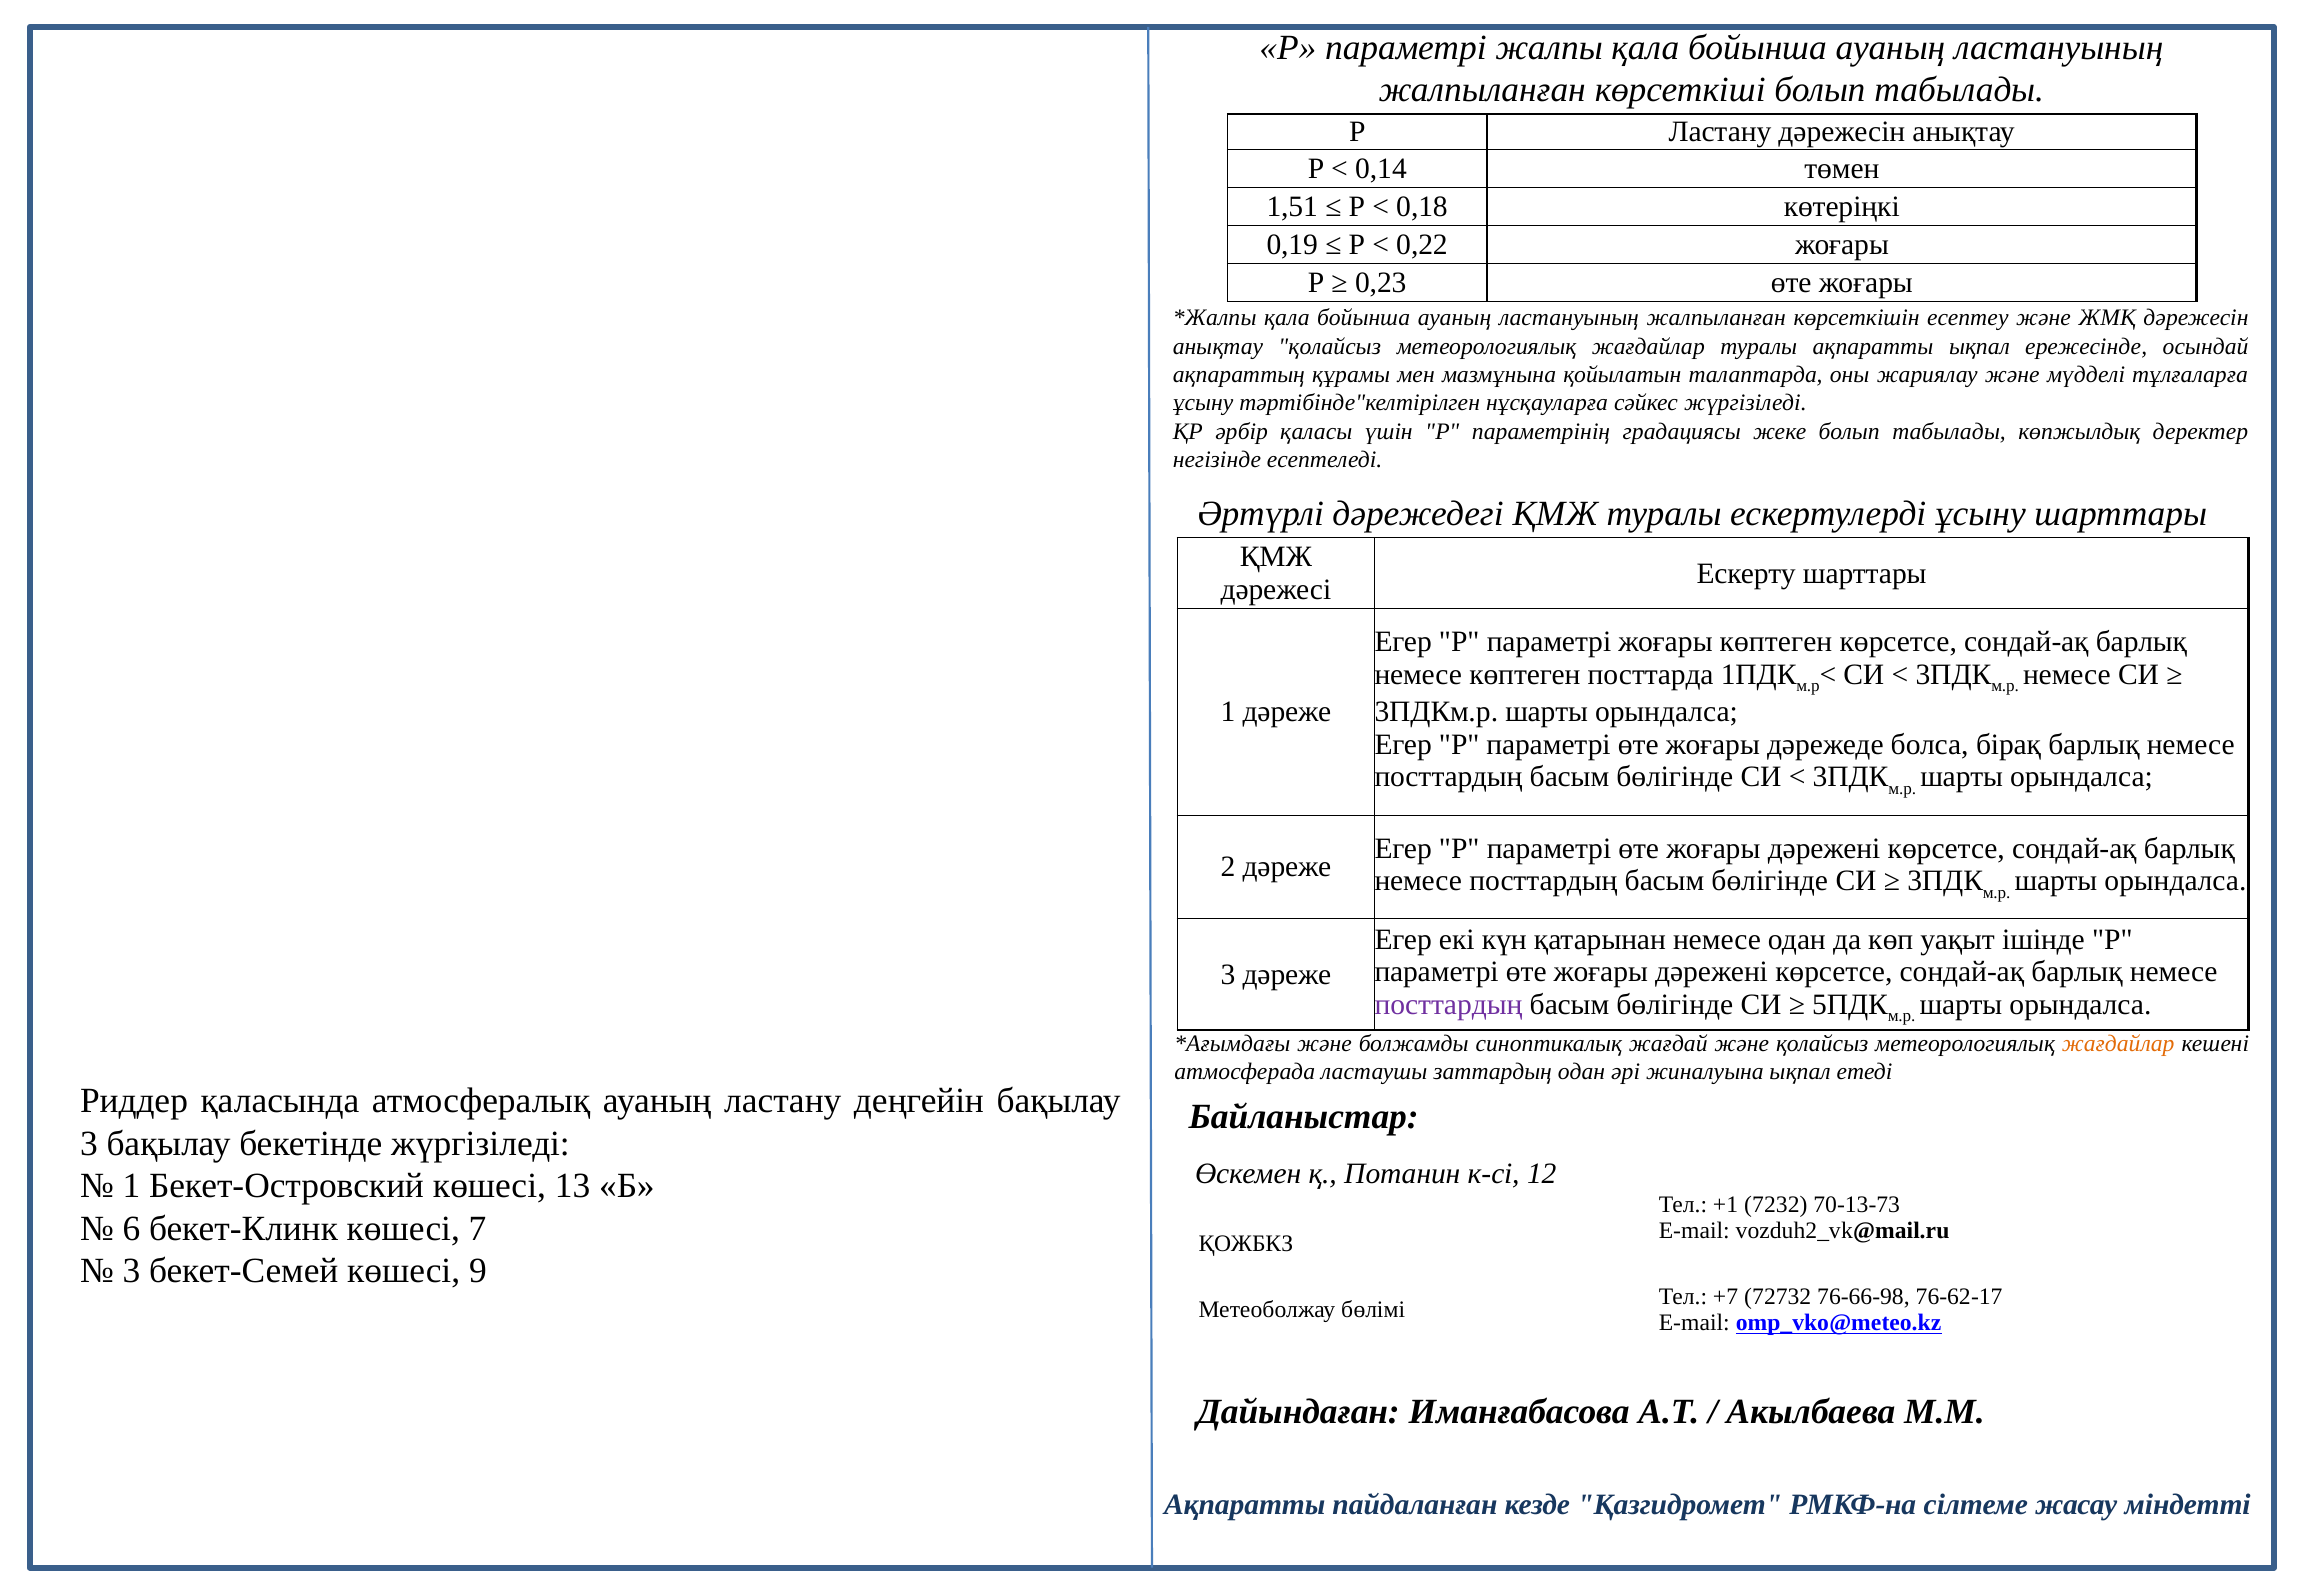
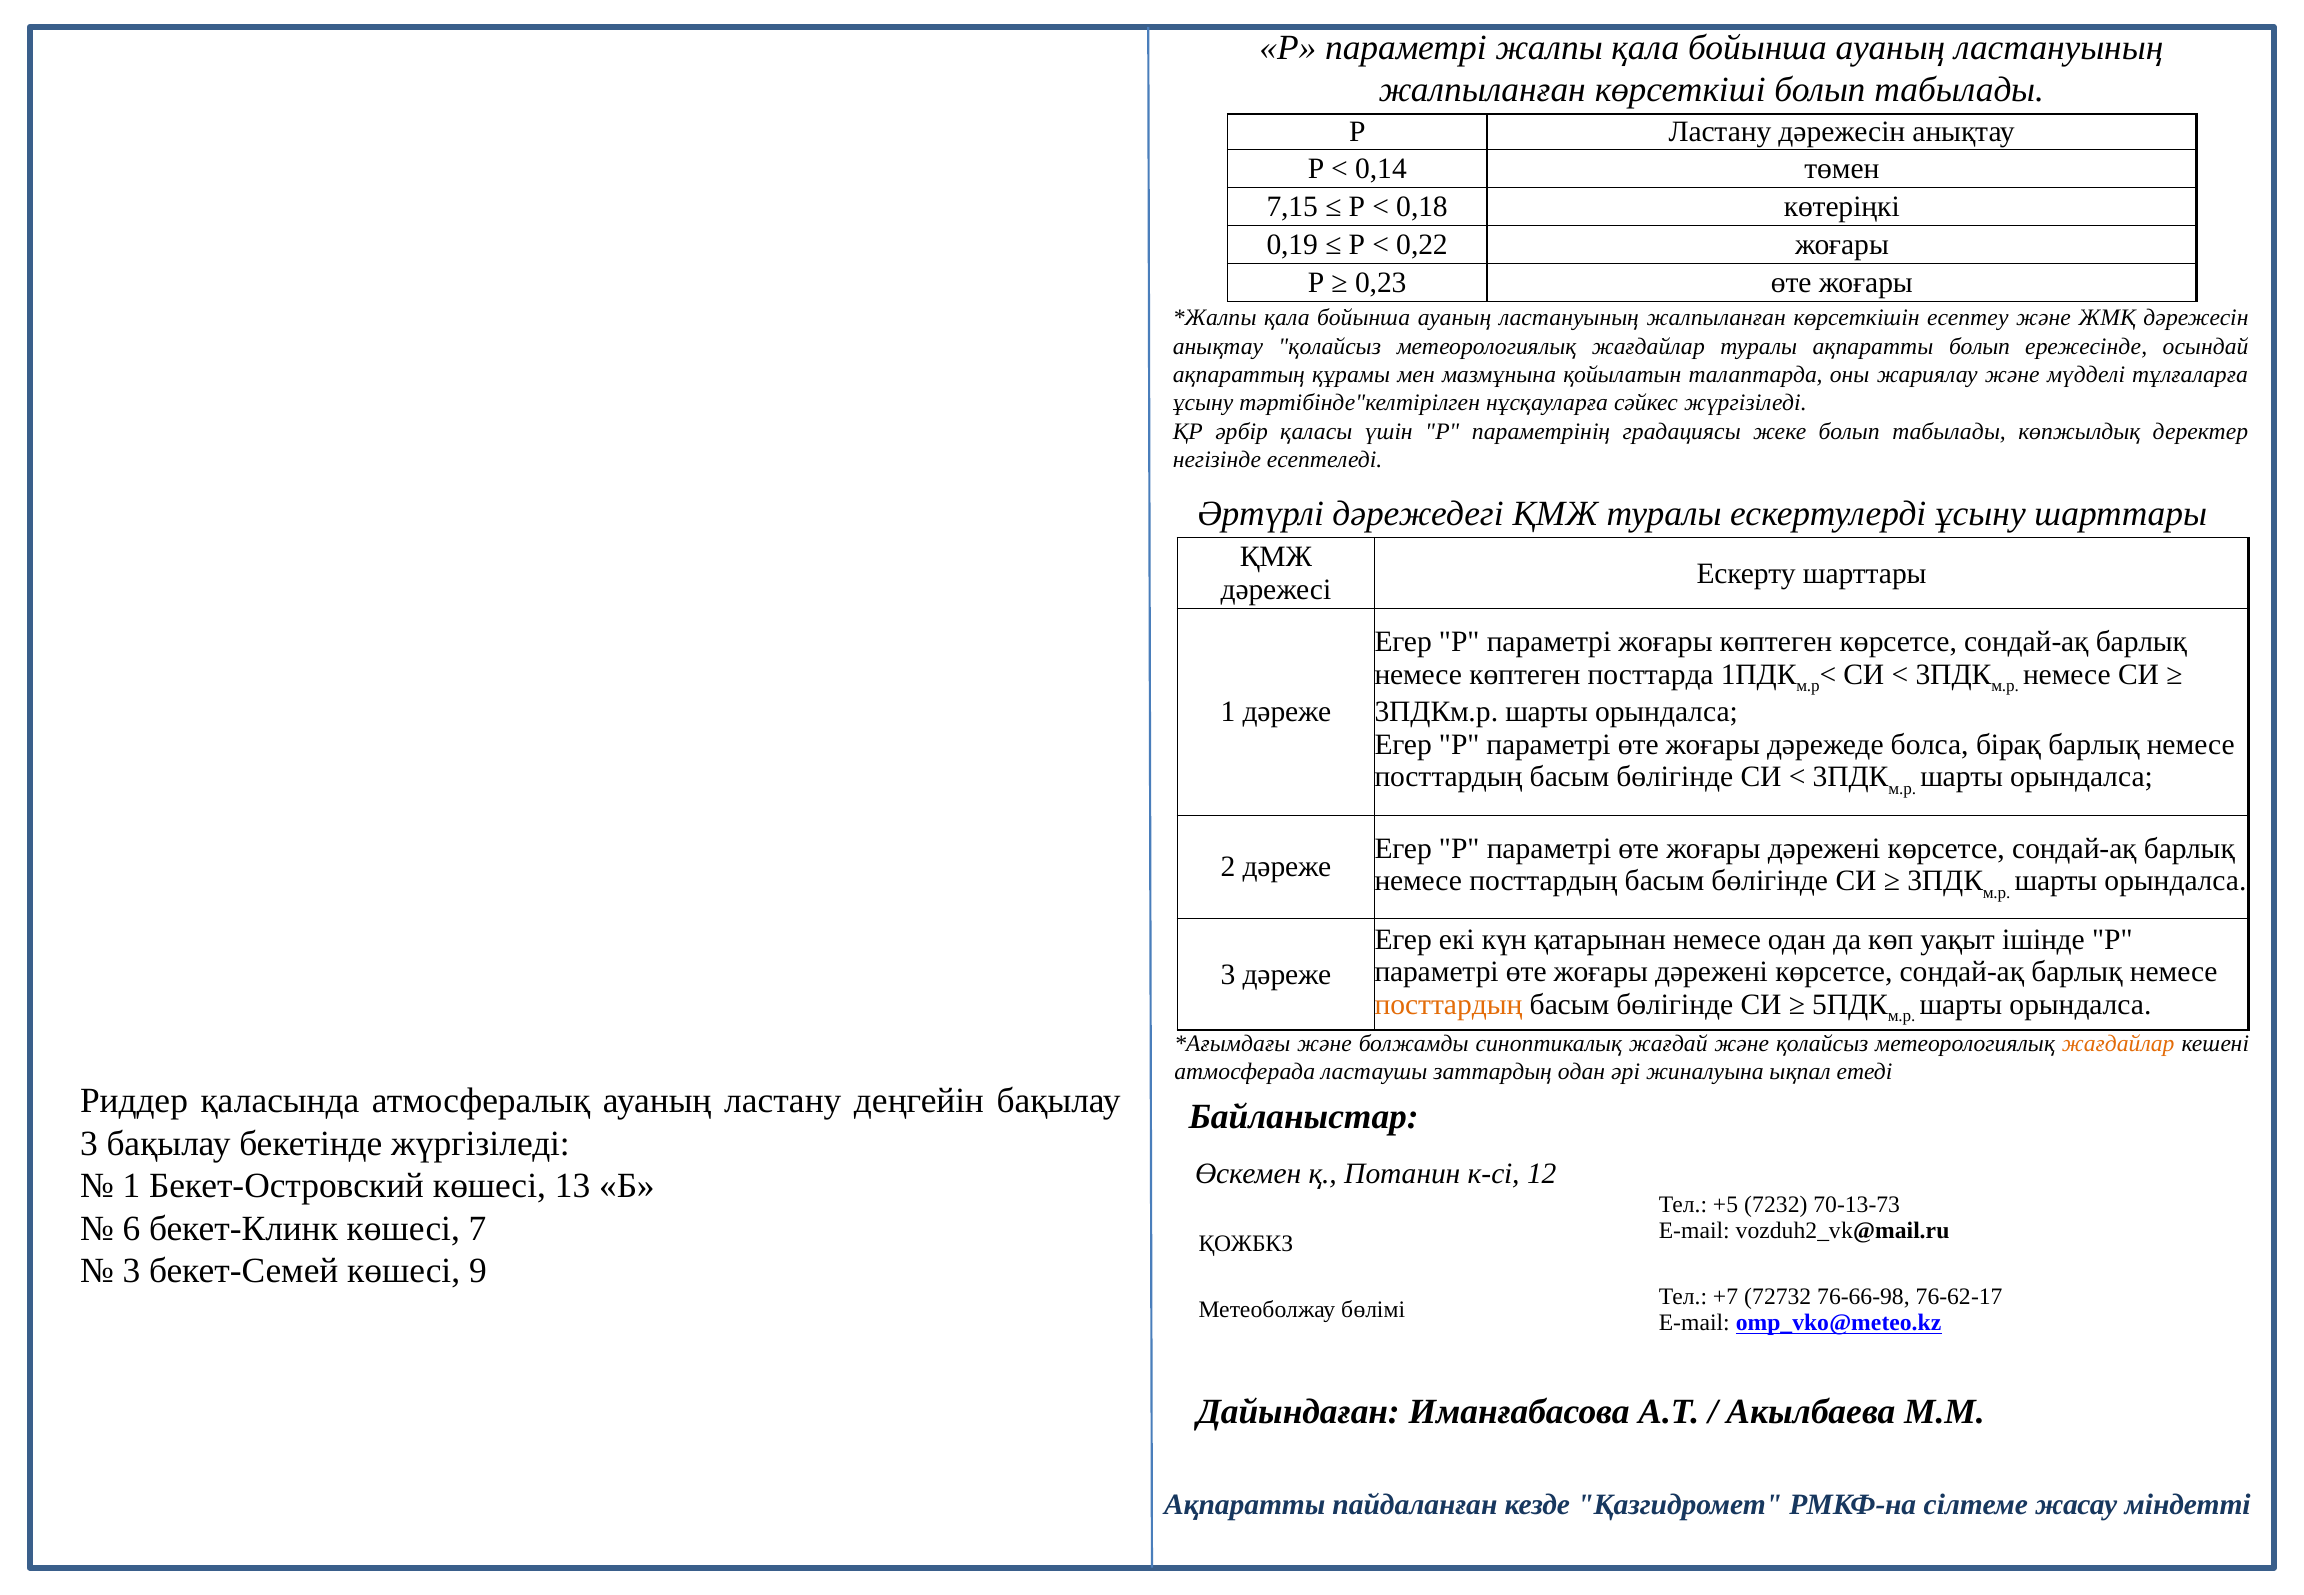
1,51: 1,51 -> 7,15
ақпаратты ықпал: ықпал -> болып
посттардың at (1448, 1005) colour: purple -> orange
+1: +1 -> +5
